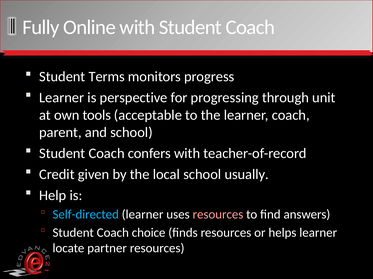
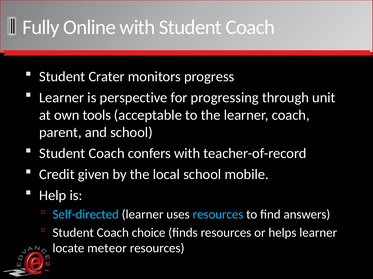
Terms: Terms -> Crater
usually: usually -> mobile
resources at (218, 215) colour: pink -> light blue
partner: partner -> meteor
